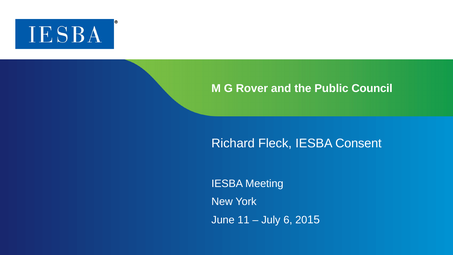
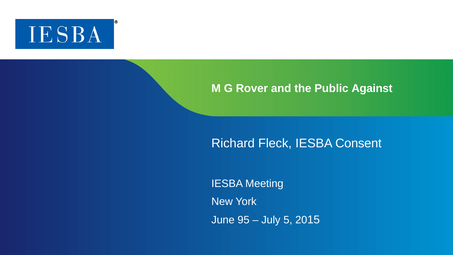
Council: Council -> Against
11: 11 -> 95
6: 6 -> 5
